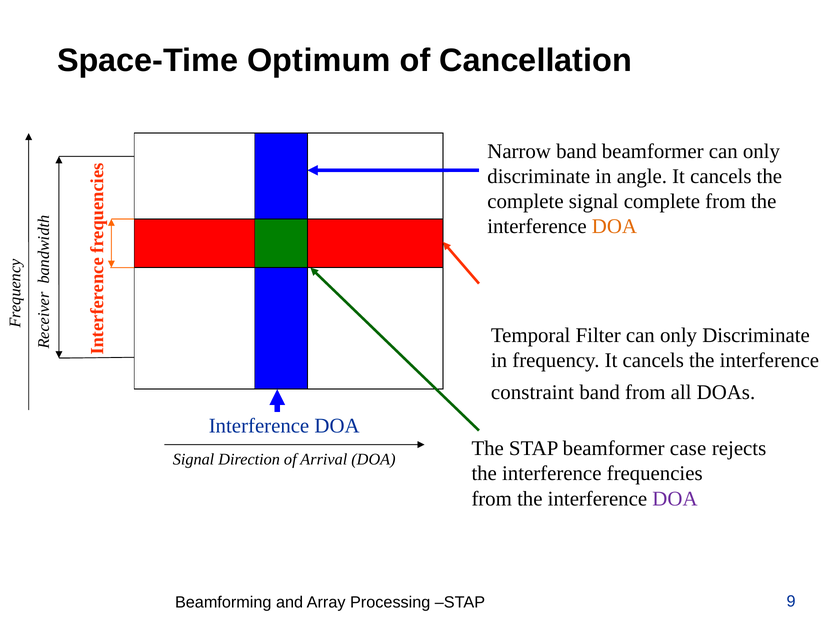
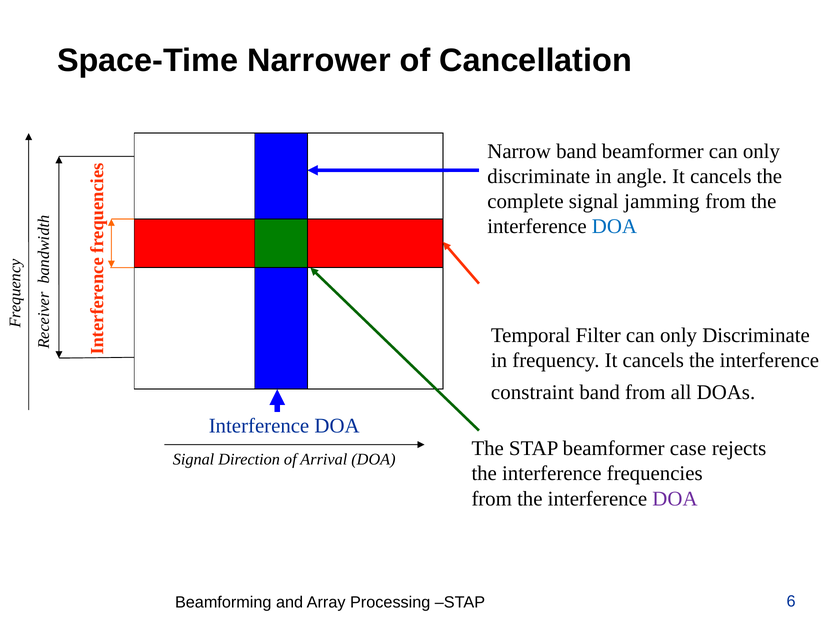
Optimum: Optimum -> Narrower
signal complete: complete -> jamming
DOA at (614, 226) colour: orange -> blue
9: 9 -> 6
